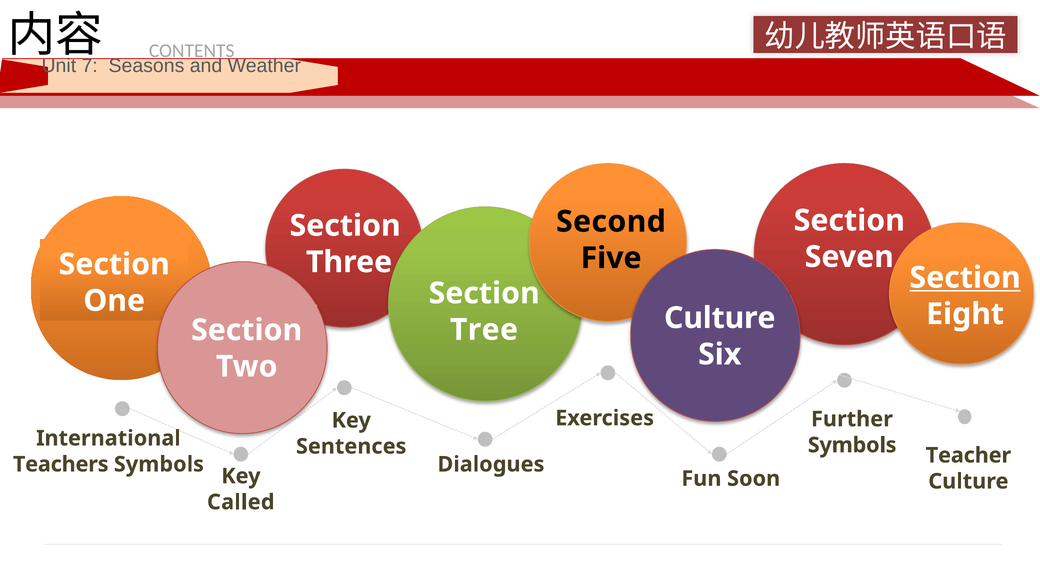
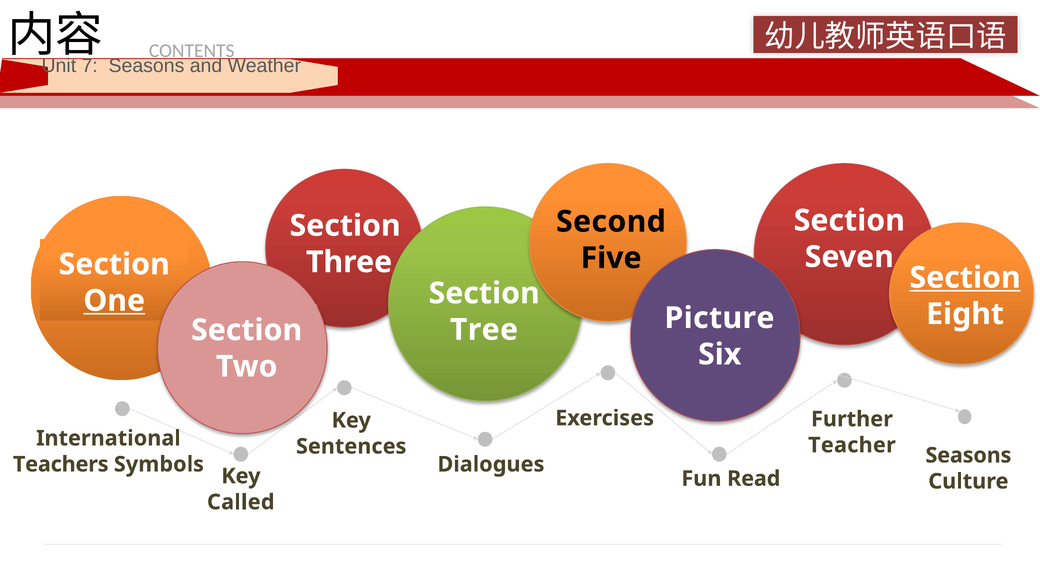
One underline: none -> present
Culture at (720, 318): Culture -> Picture
Symbols at (852, 445): Symbols -> Teacher
Teacher at (968, 455): Teacher -> Seasons
Soon: Soon -> Read
